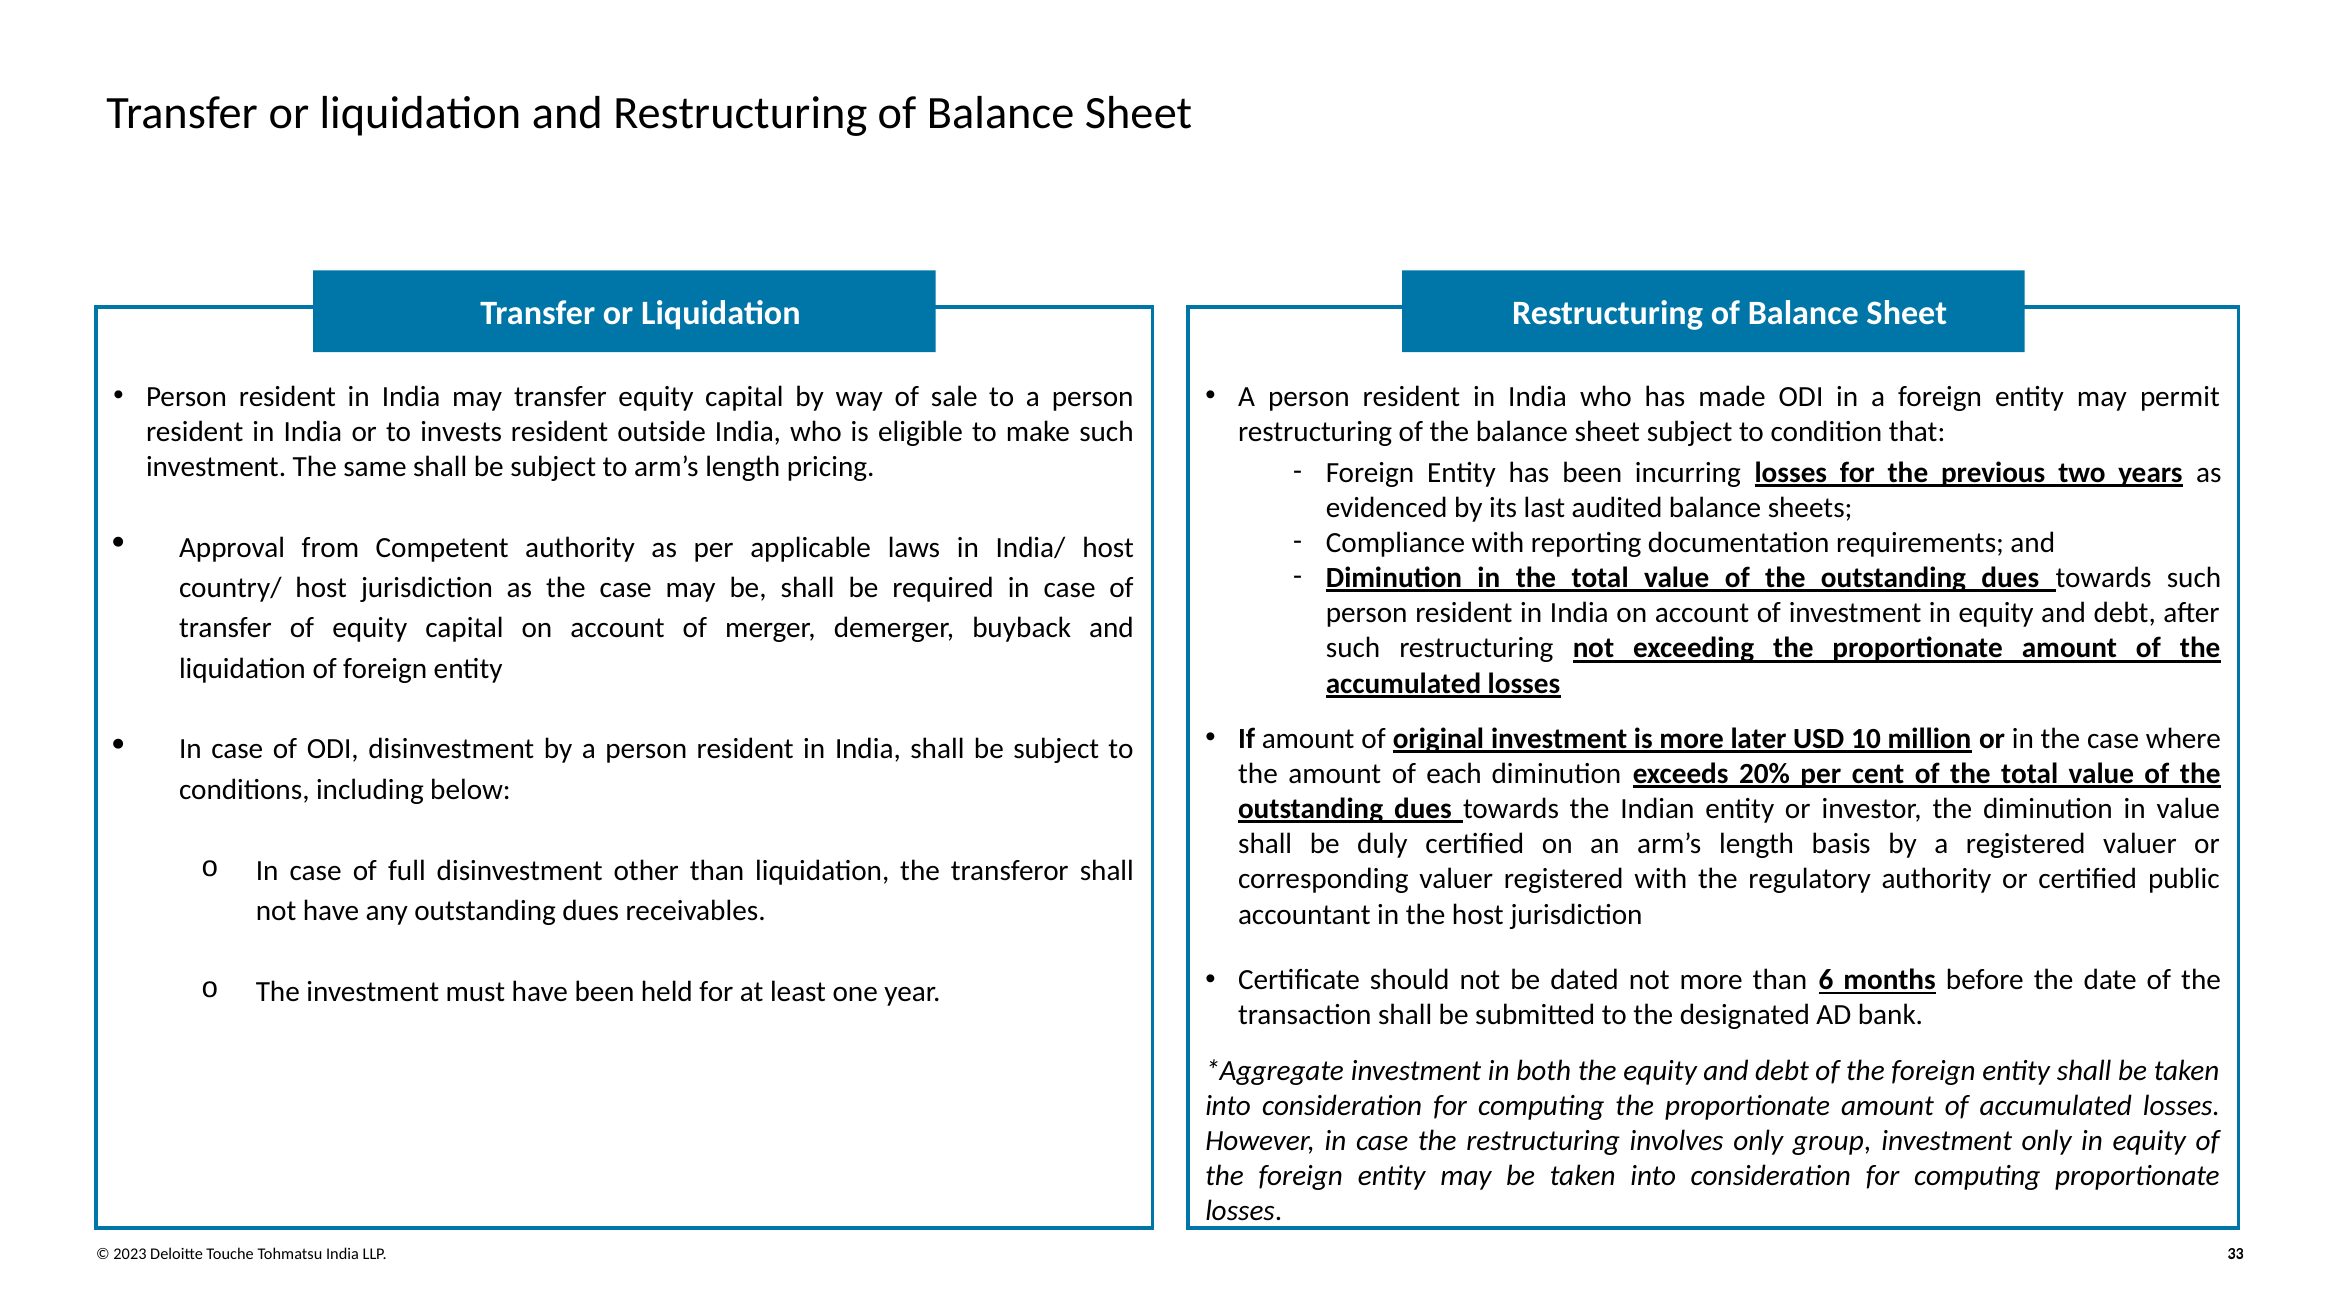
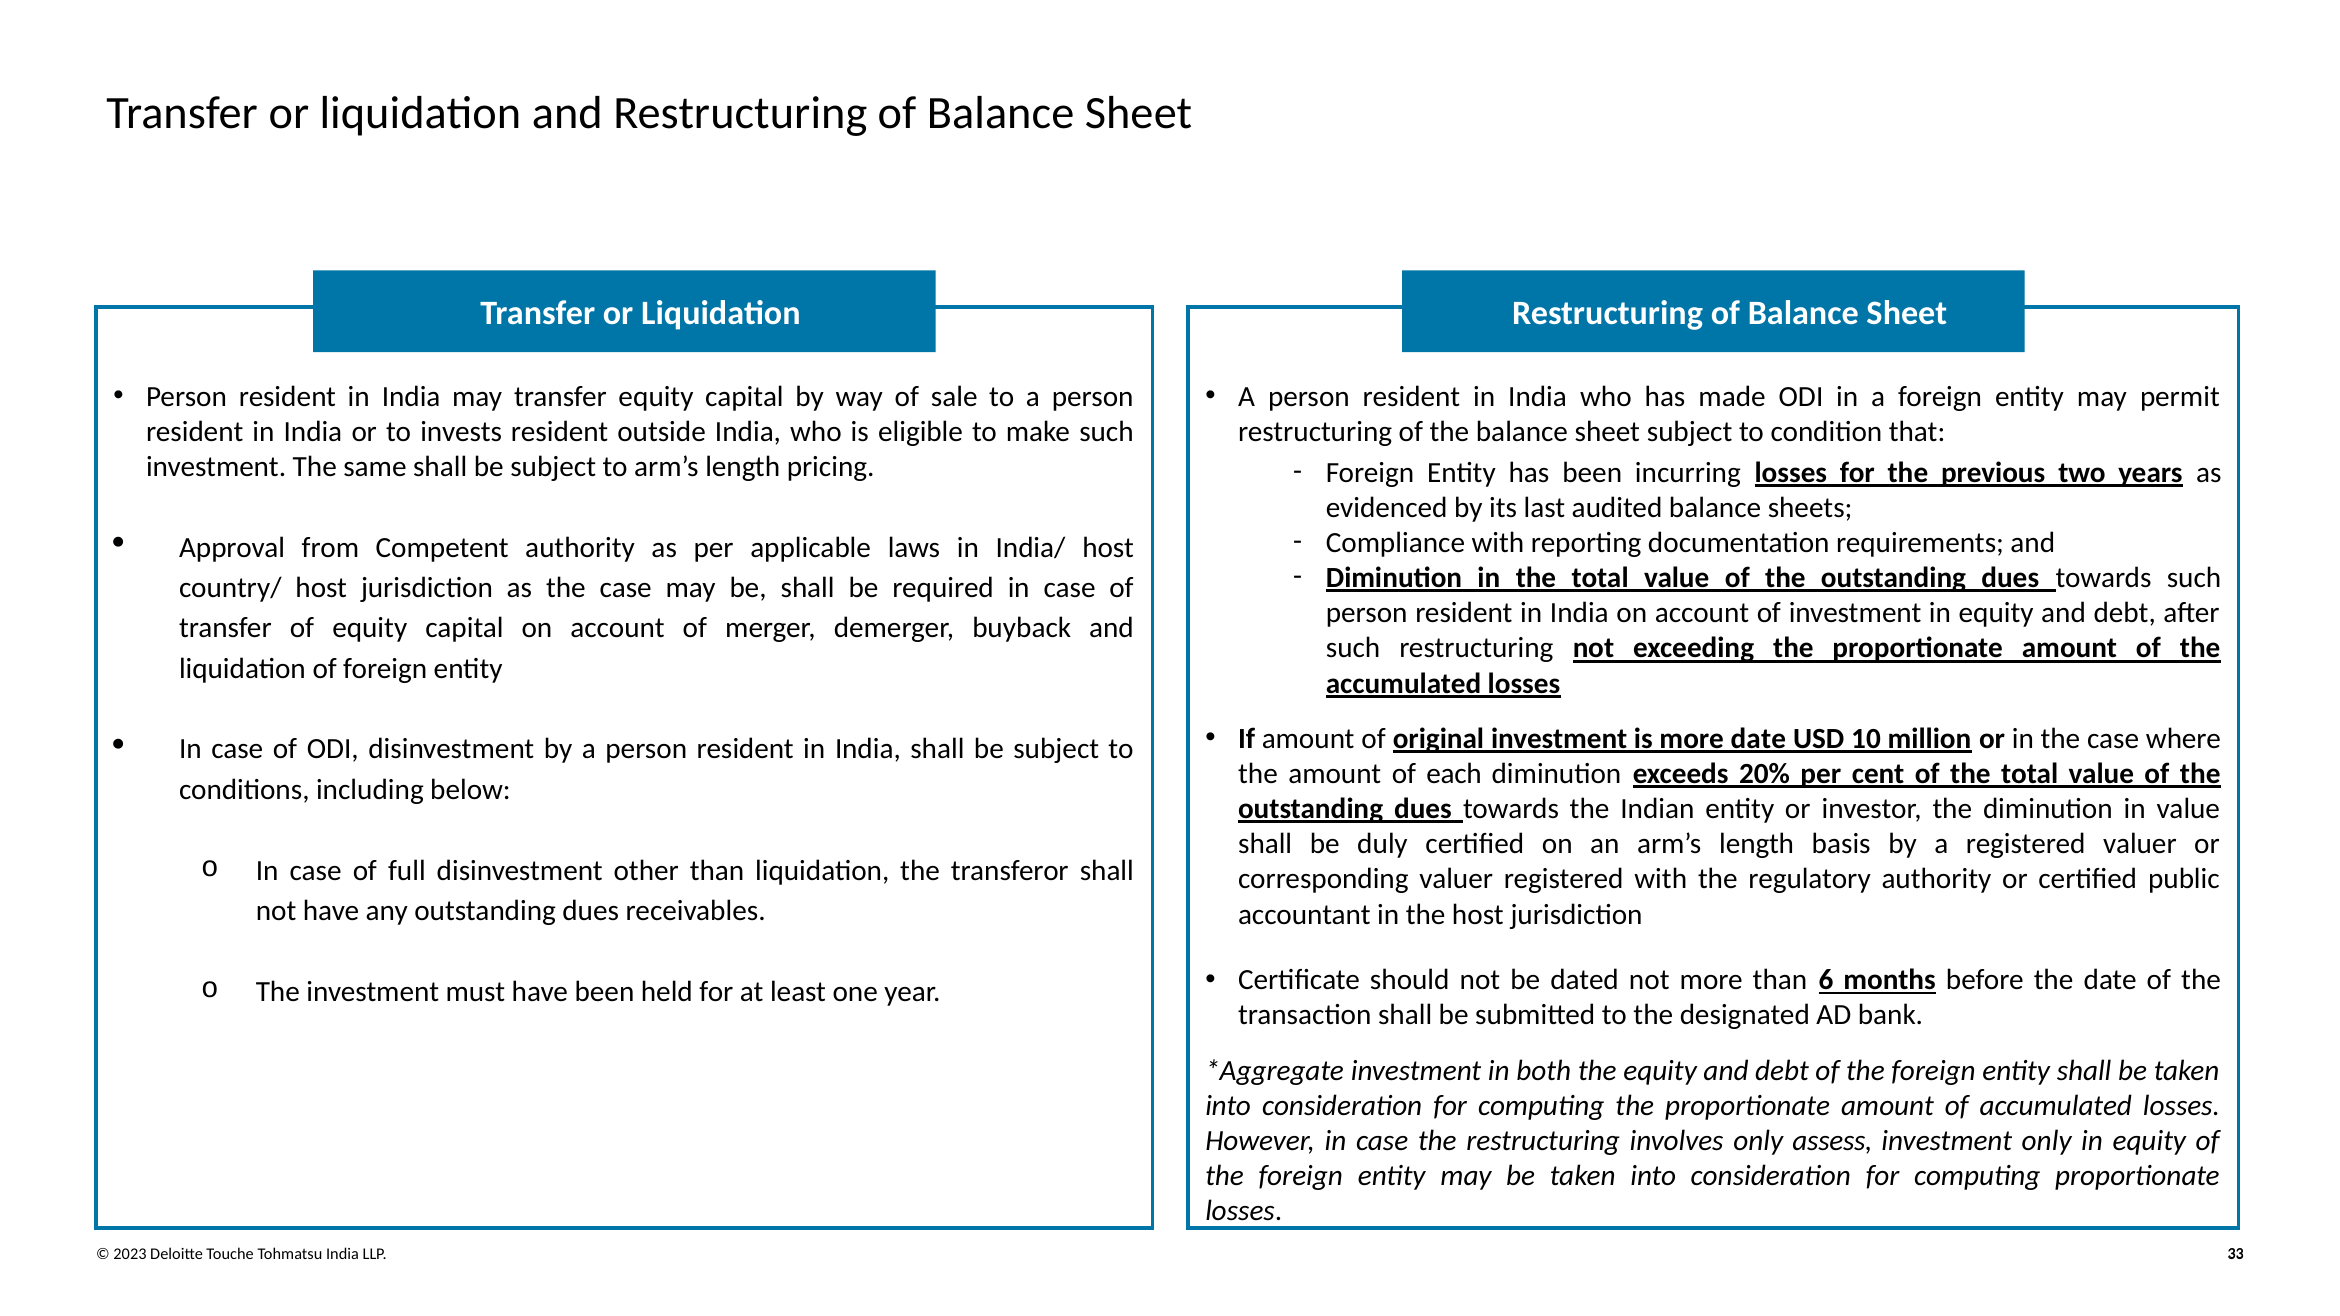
more later: later -> date
group: group -> assess
